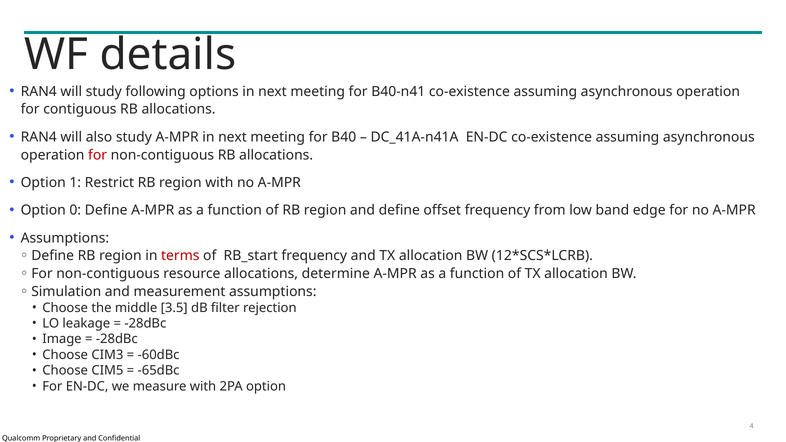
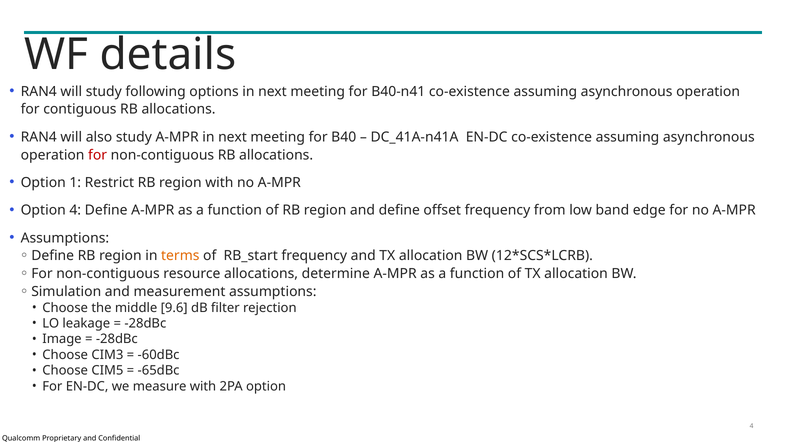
Option 0: 0 -> 4
terms colour: red -> orange
3.5: 3.5 -> 9.6
